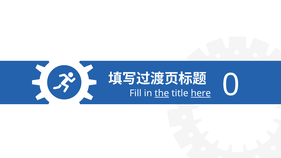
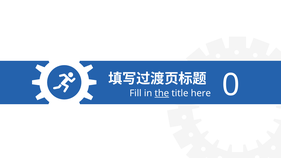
here underline: present -> none
